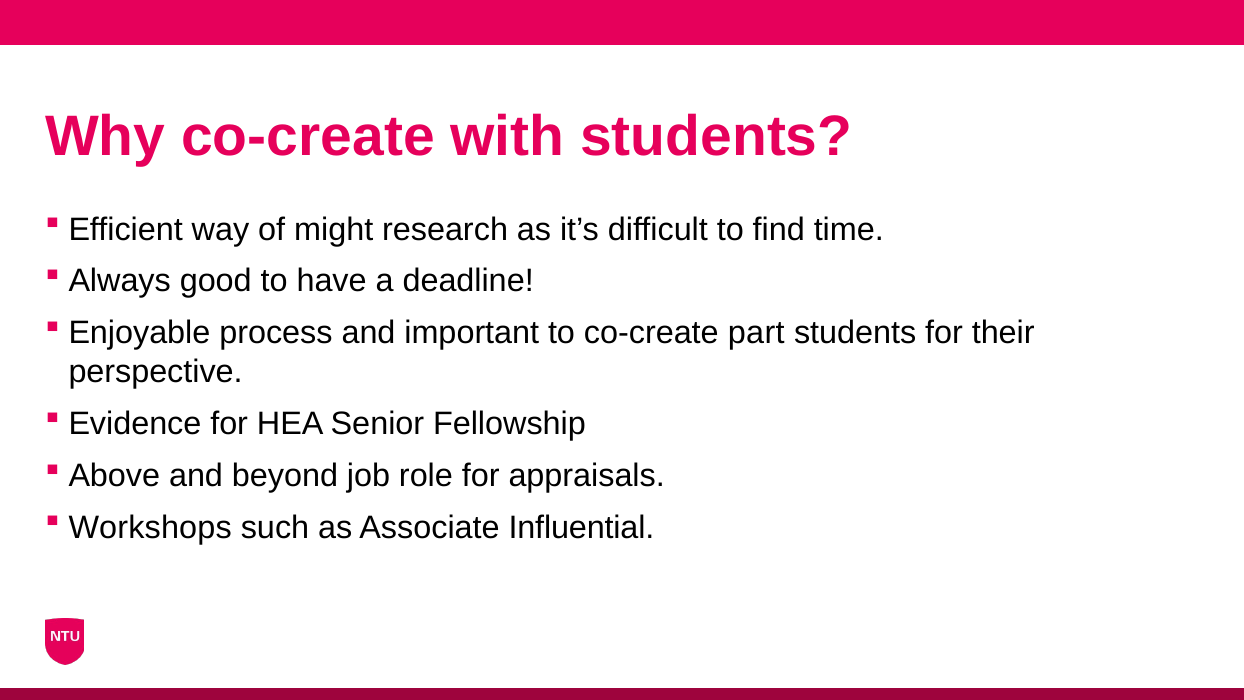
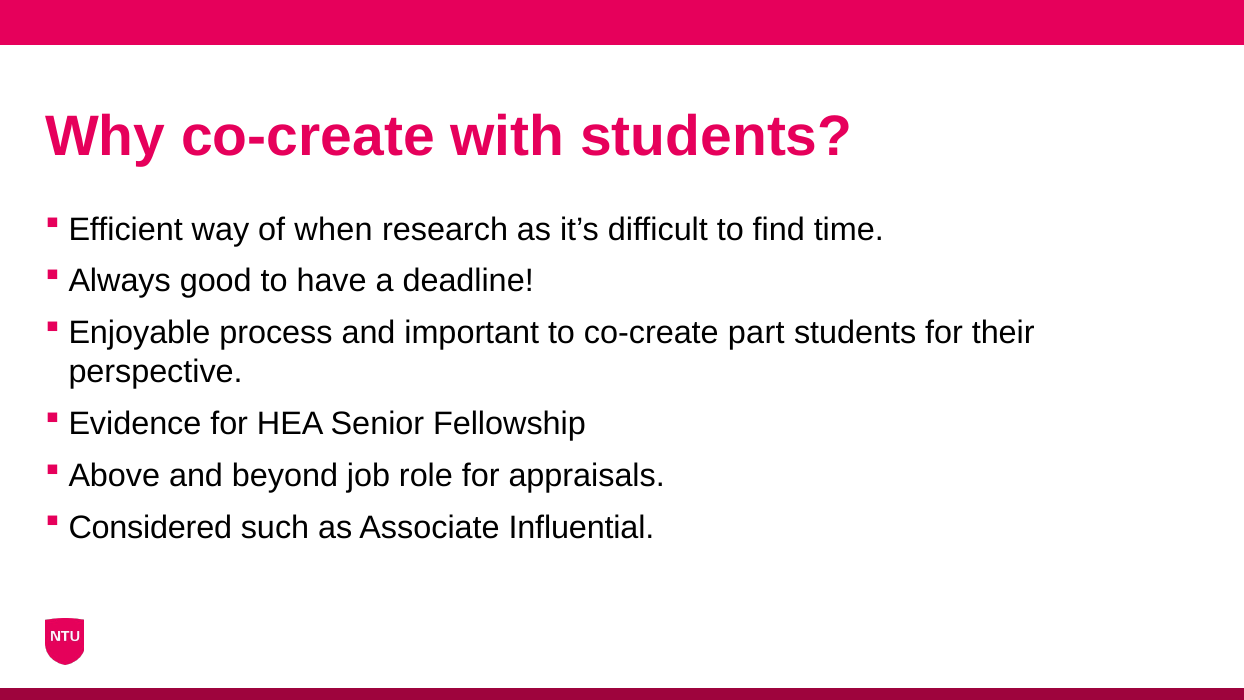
might: might -> when
Workshops: Workshops -> Considered
